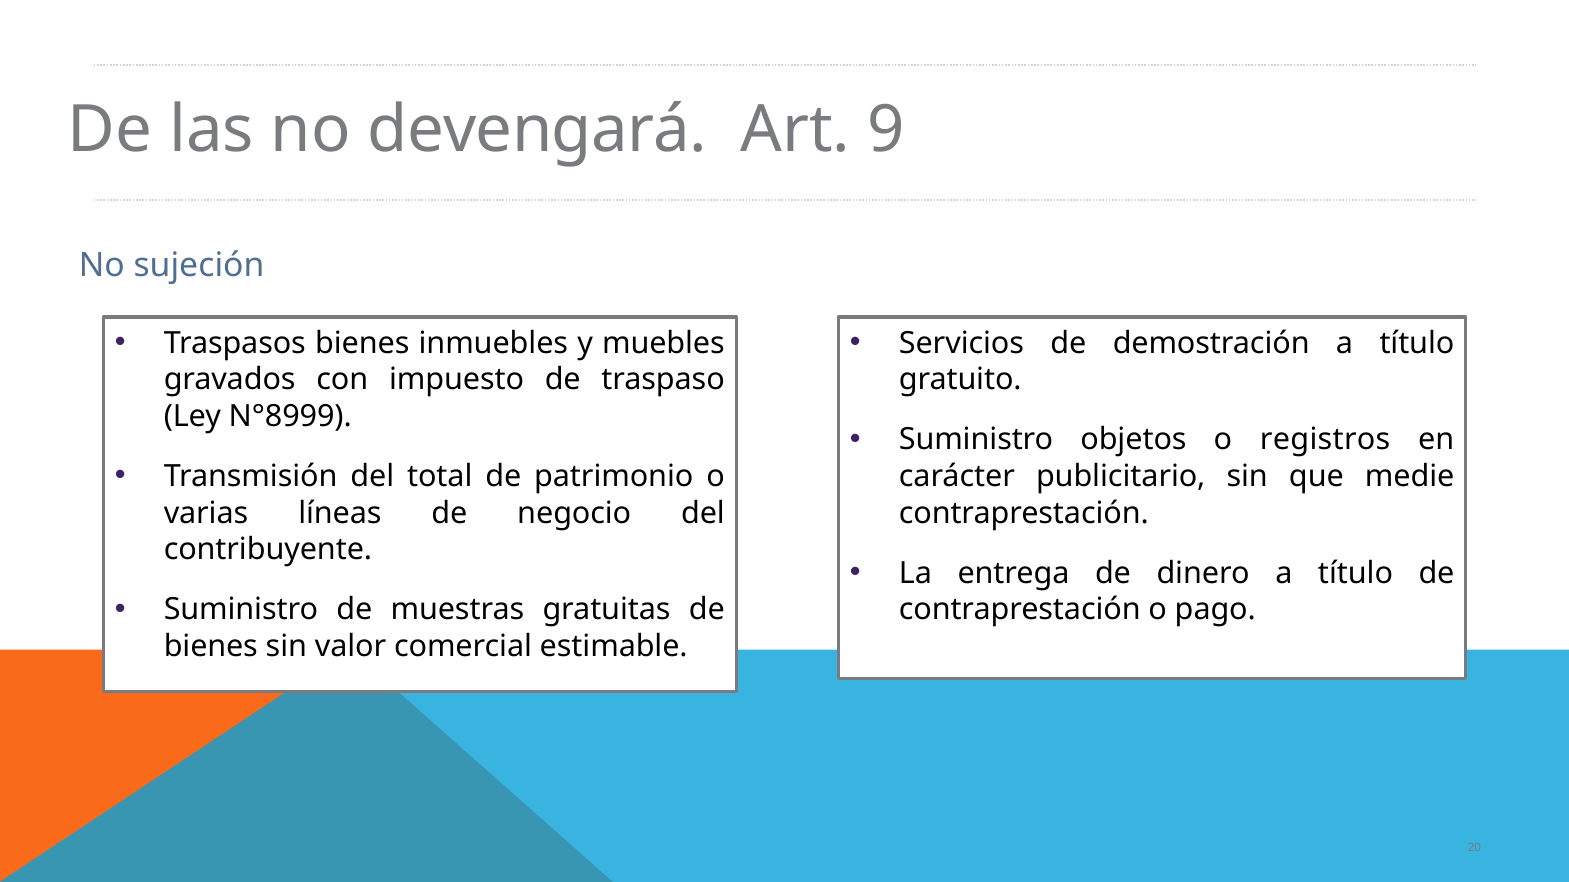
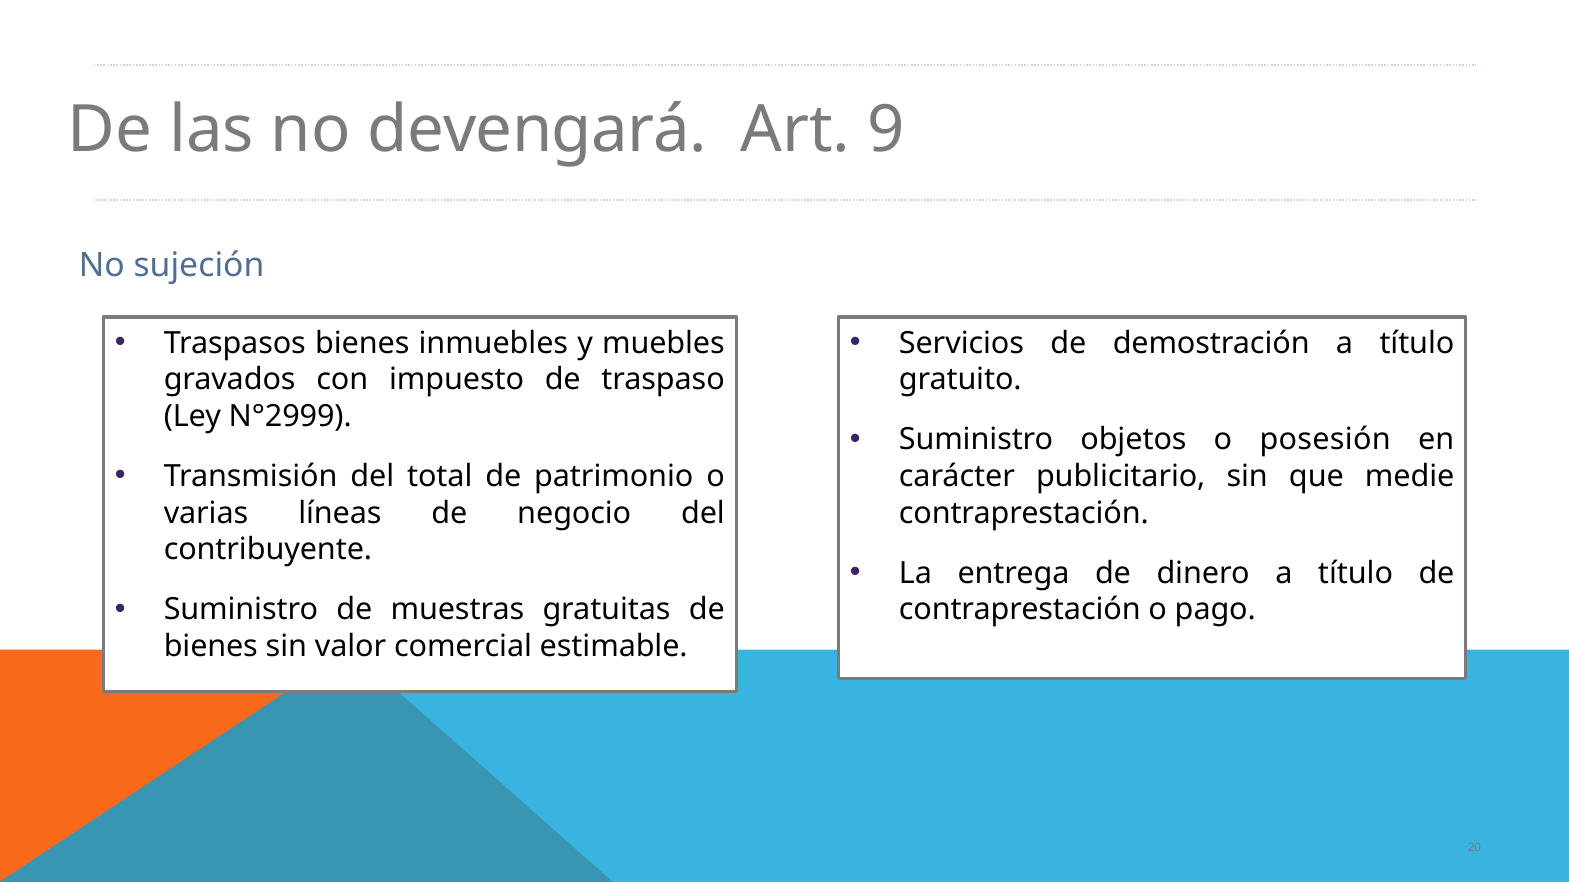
N°8999: N°8999 -> N°2999
registros: registros -> posesión
